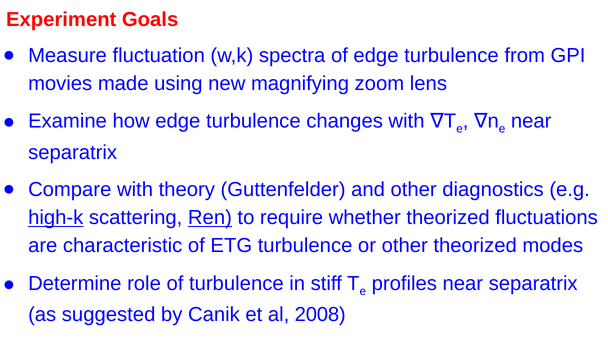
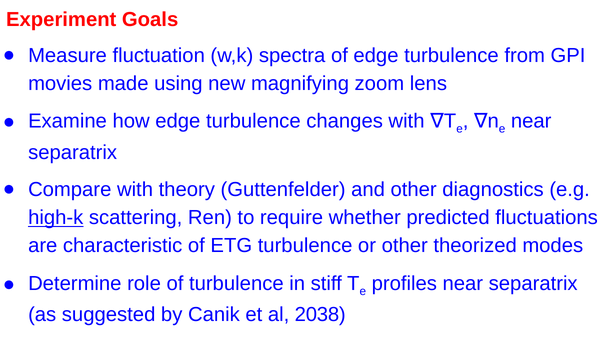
Ren underline: present -> none
whether theorized: theorized -> predicted
2008: 2008 -> 2038
